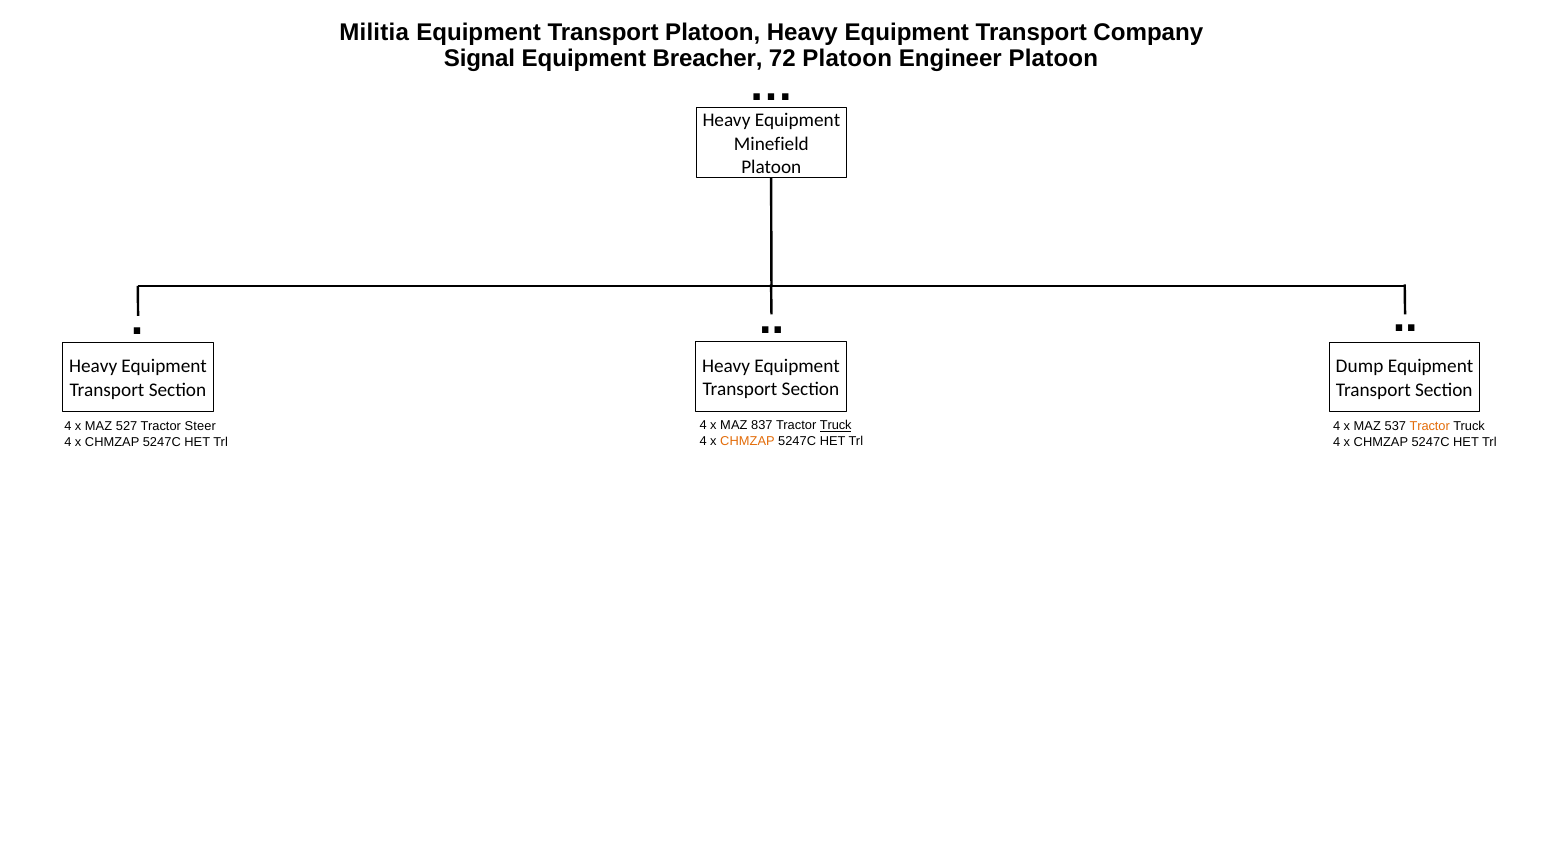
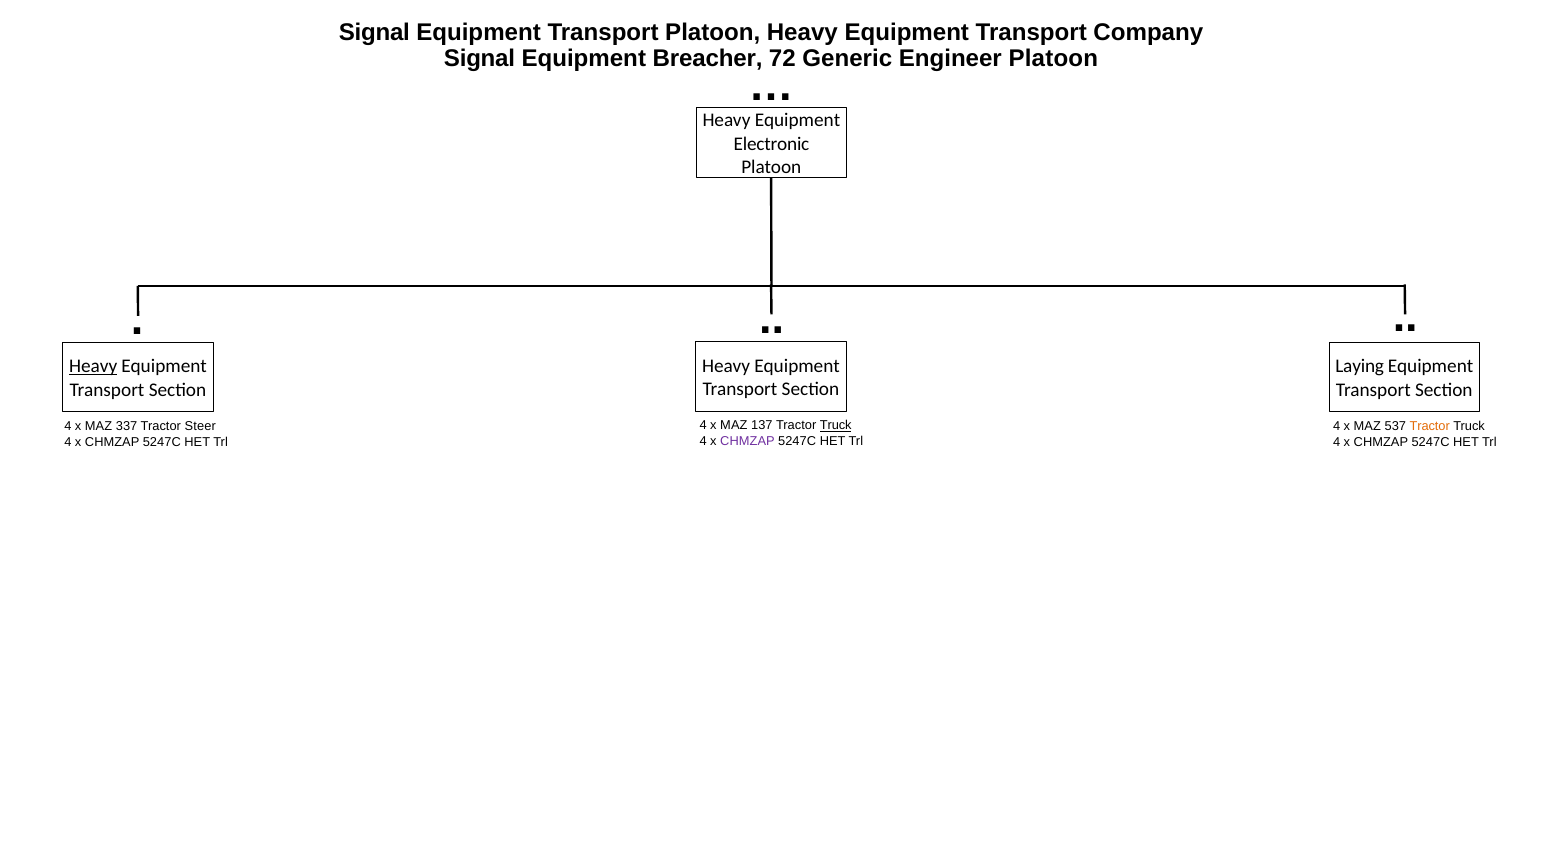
Militia at (374, 32): Militia -> Signal
72 Platoon: Platoon -> Generic
Minefield: Minefield -> Electronic
Heavy at (93, 367) underline: none -> present
Dump: Dump -> Laying
837: 837 -> 137
527: 527 -> 337
CHMZAP at (747, 441) colour: orange -> purple
